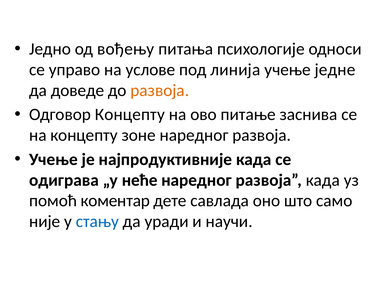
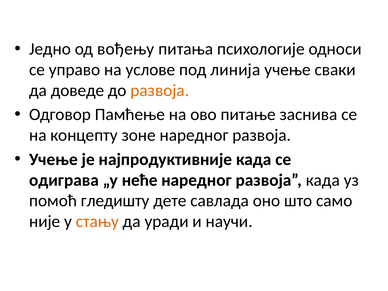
једне: једне -> сваки
Одговор Концепту: Концепту -> Памћење
коментар: коментар -> гледишту
стању colour: blue -> orange
